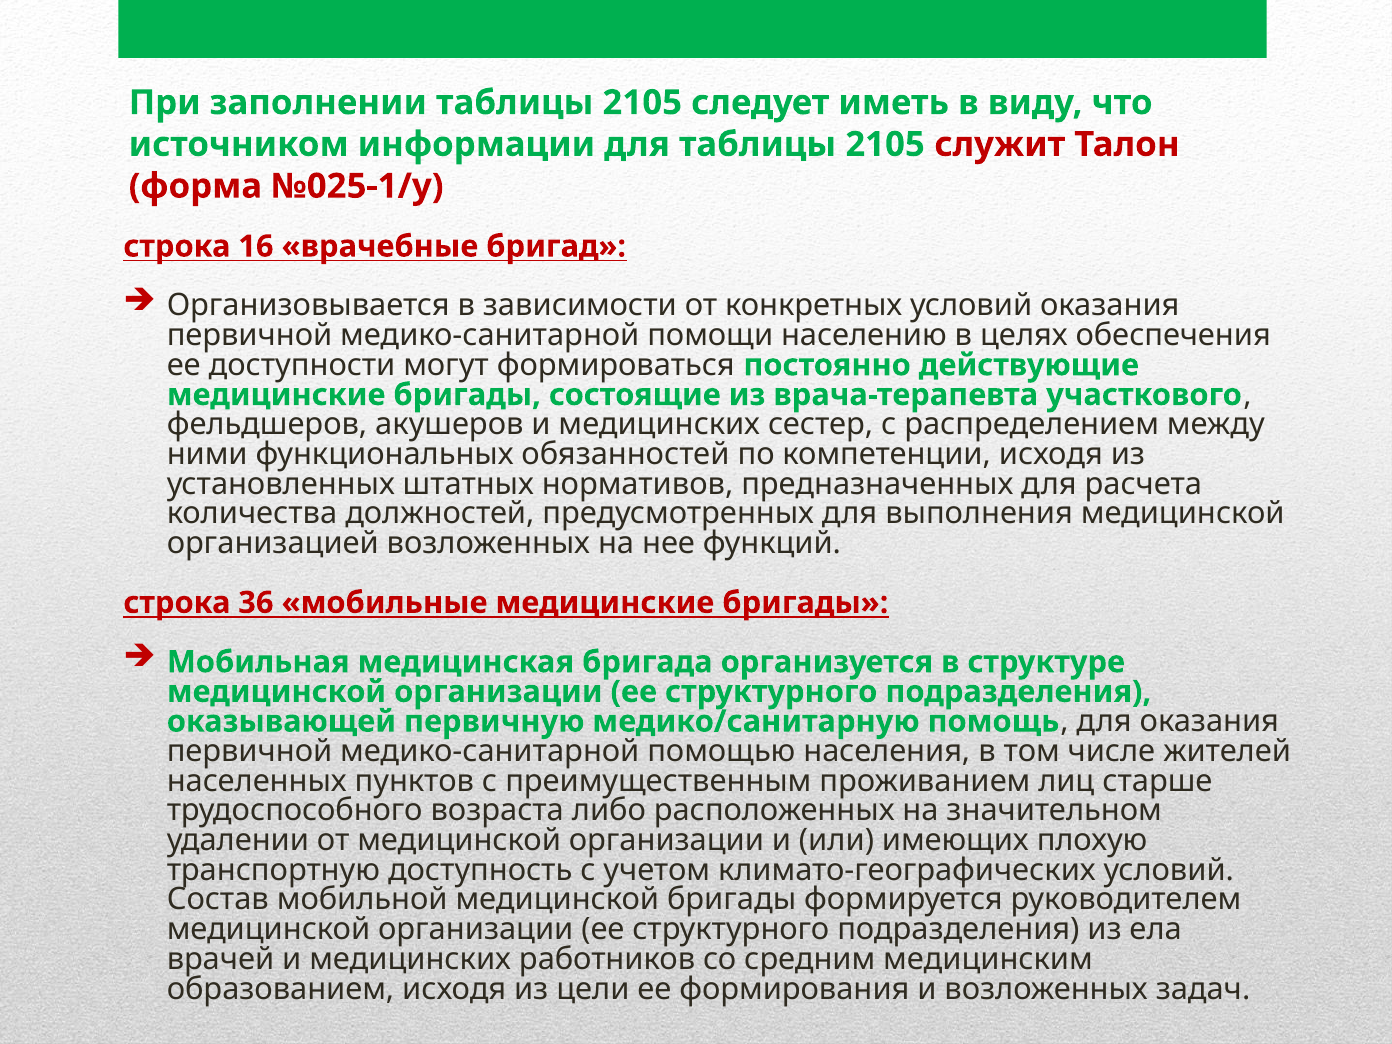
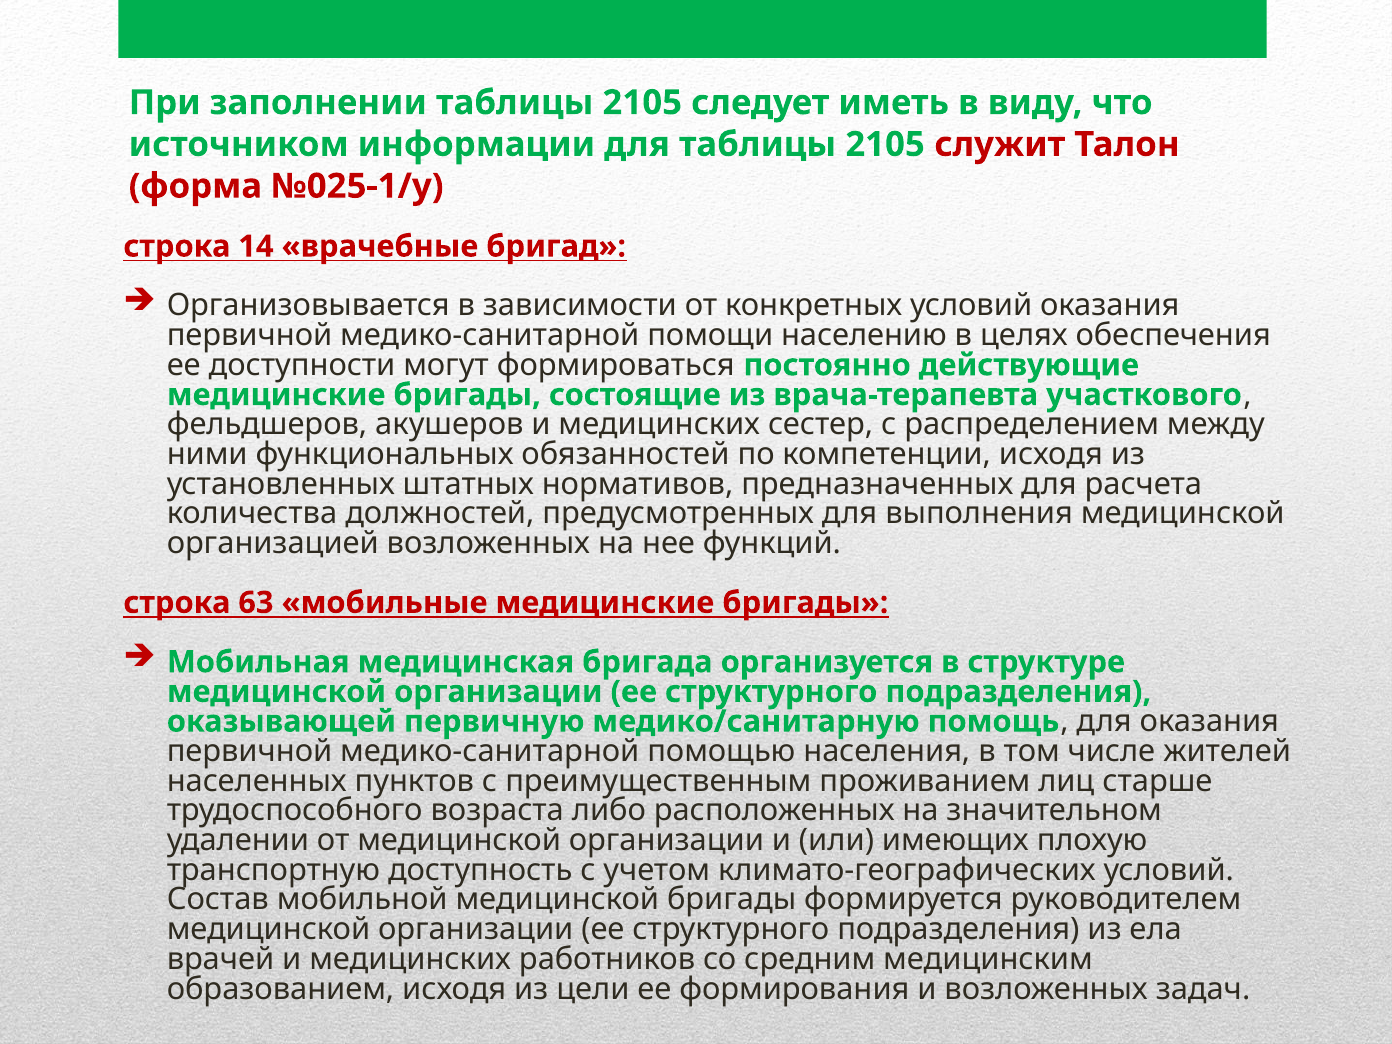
16: 16 -> 14
36: 36 -> 63
